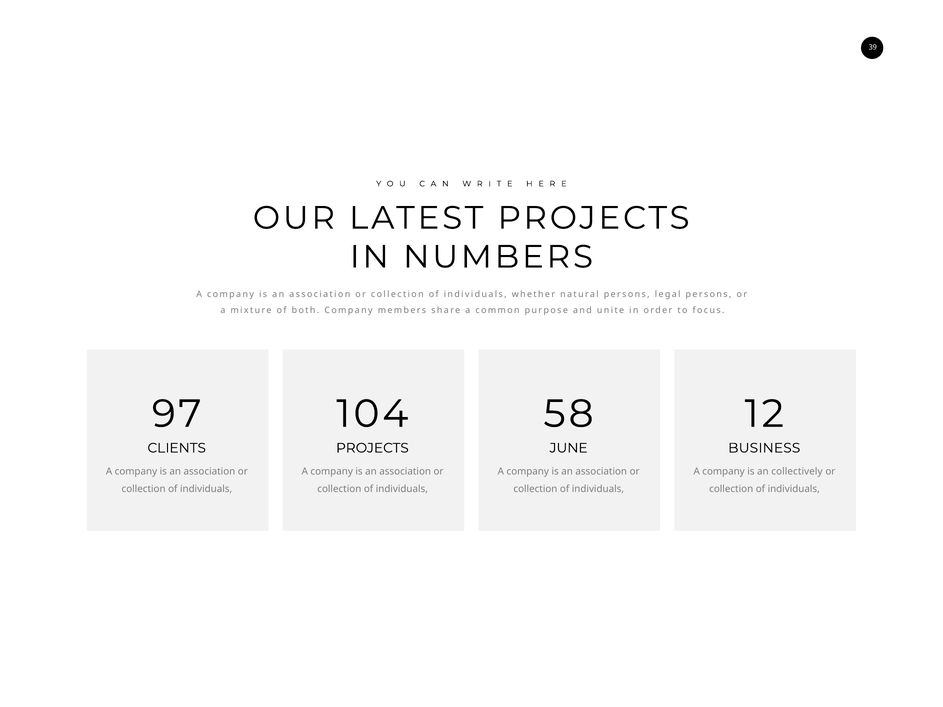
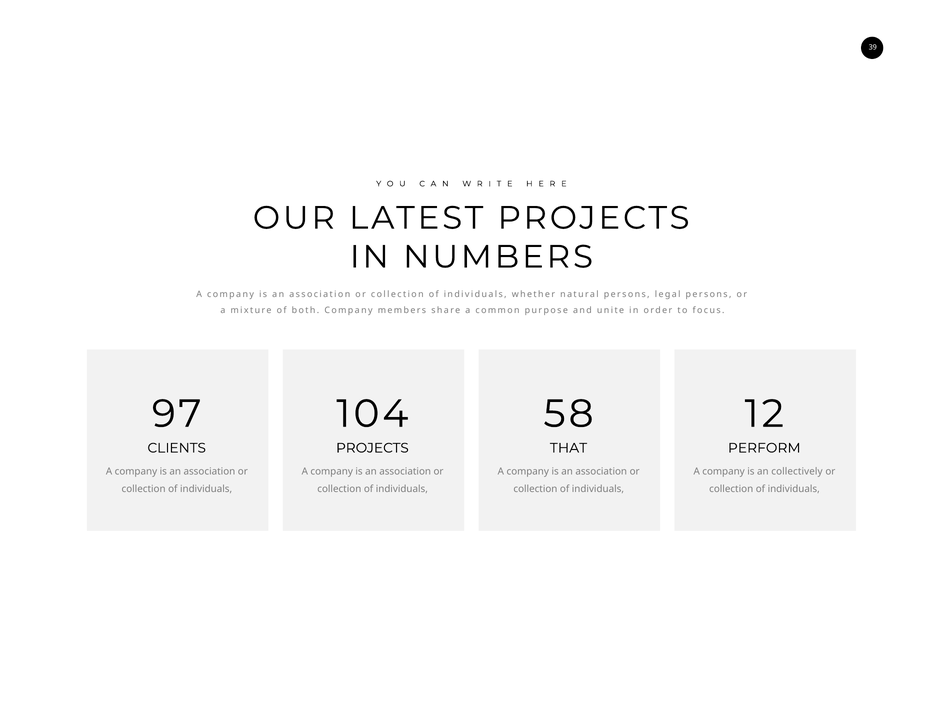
JUNE: JUNE -> THAT
BUSINESS: BUSINESS -> PERFORM
